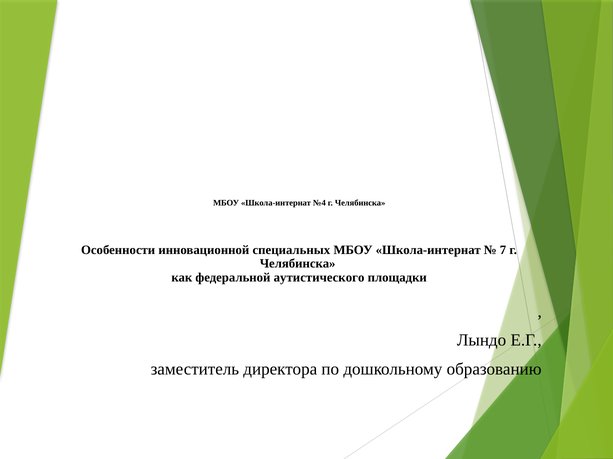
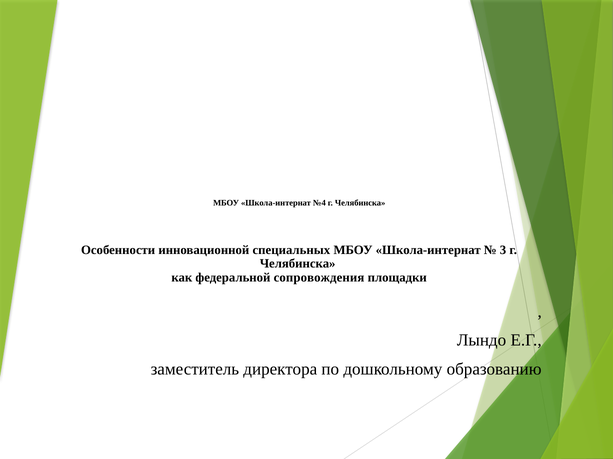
7: 7 -> 3
аутистического: аутистического -> сопровождения
